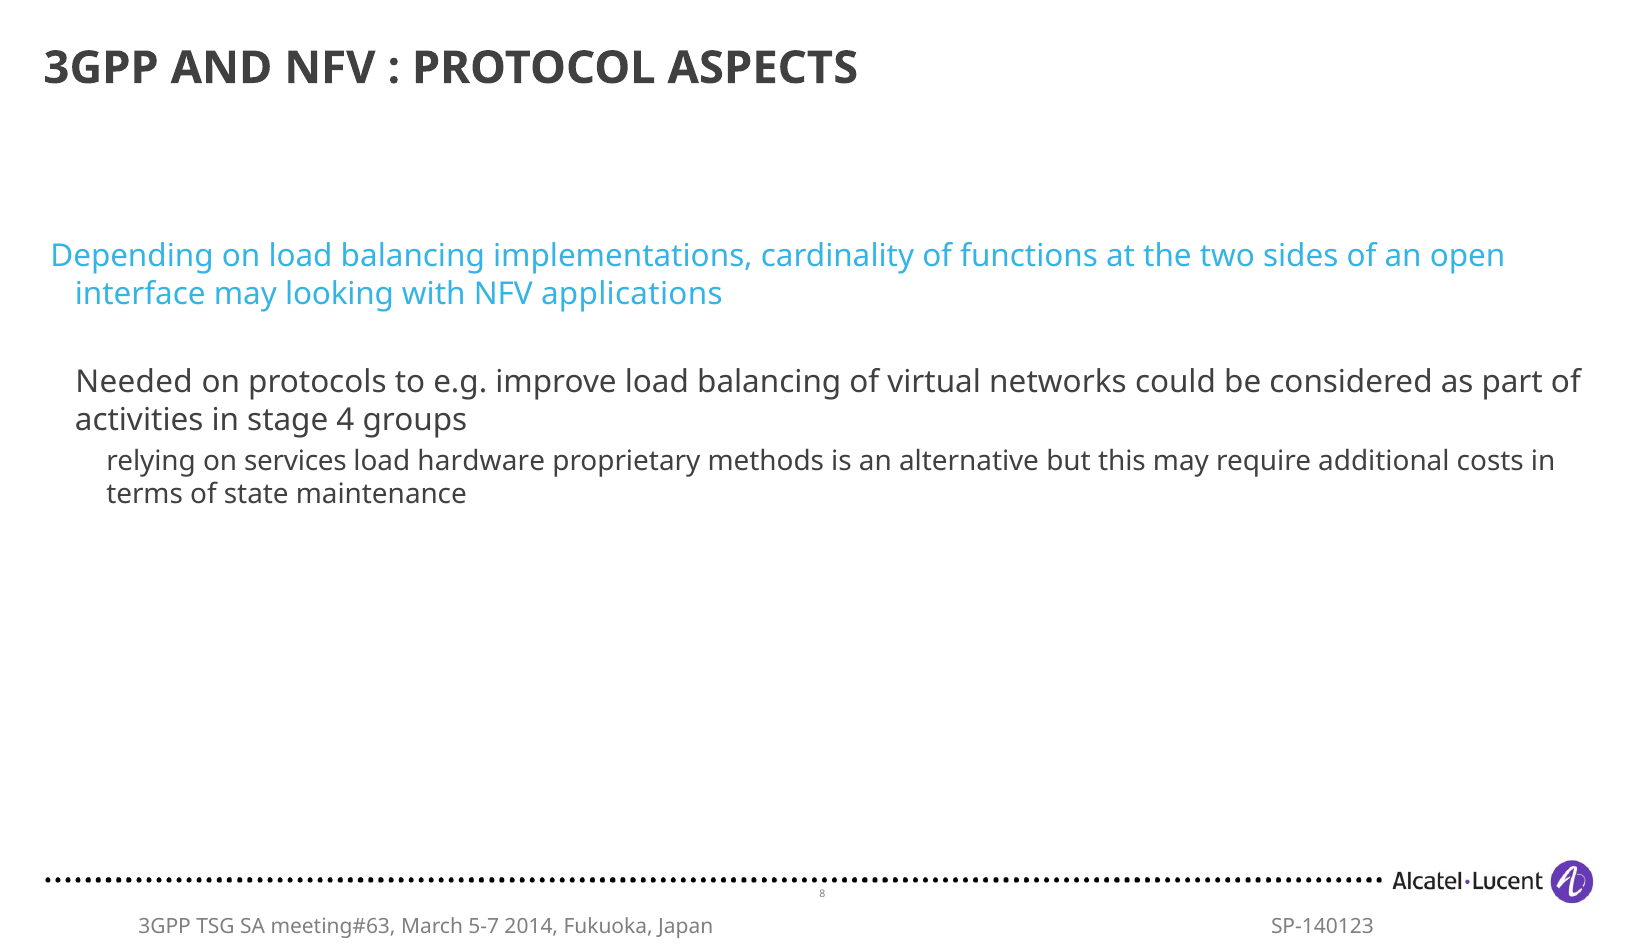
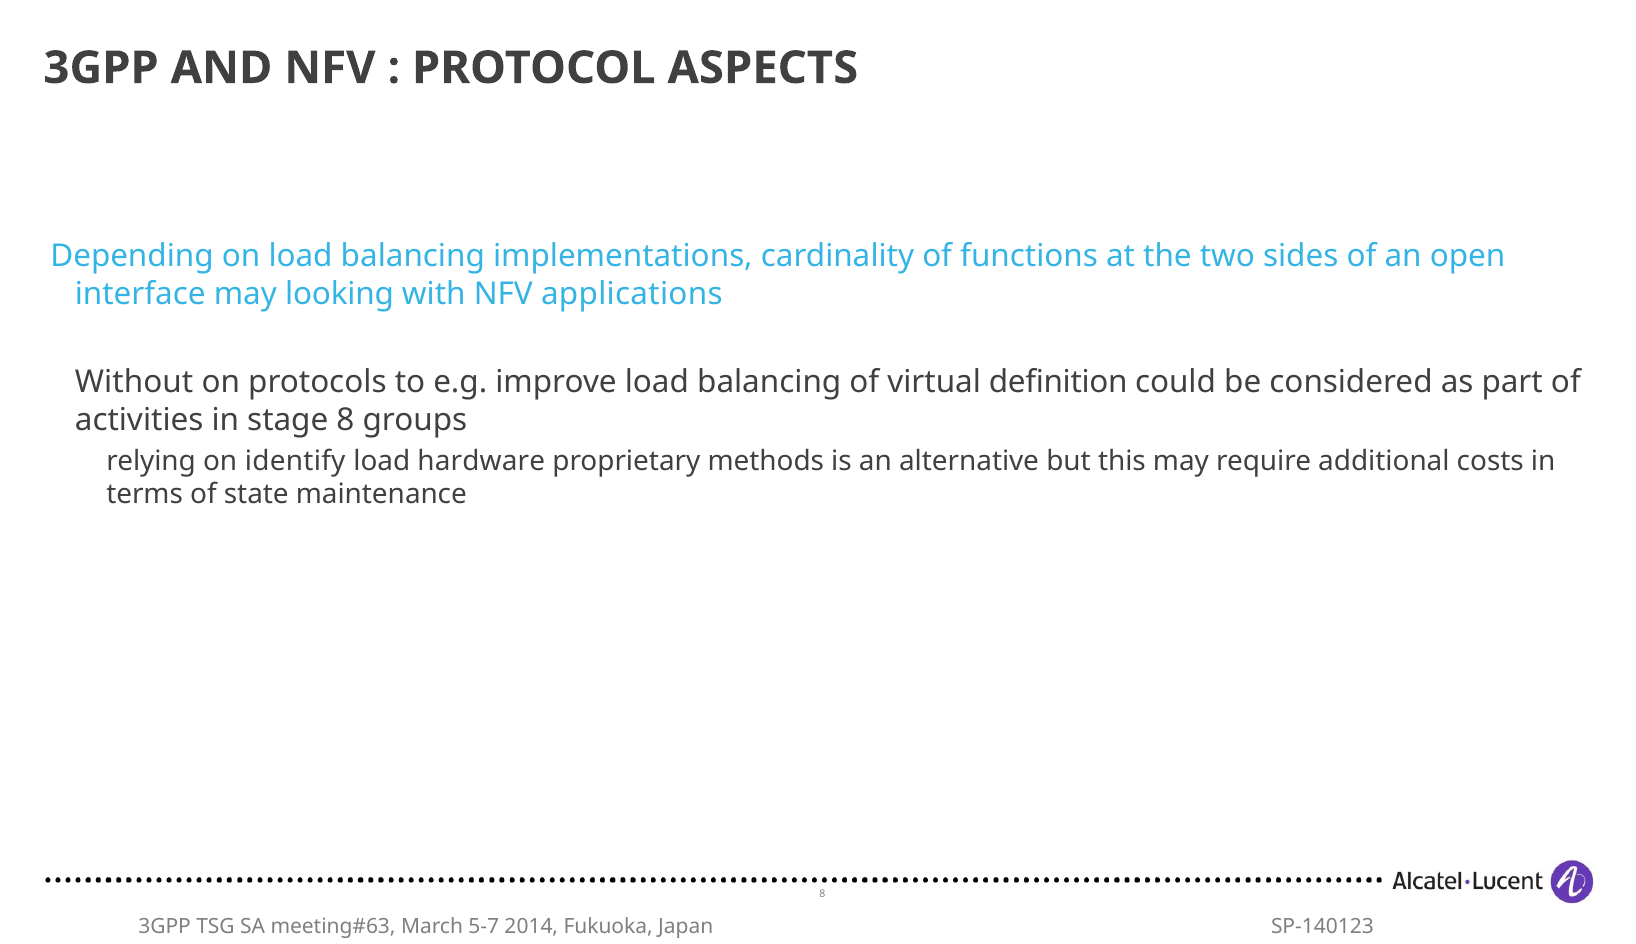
Needed: Needed -> Without
networks: networks -> definition
stage 4: 4 -> 8
services: services -> identify
